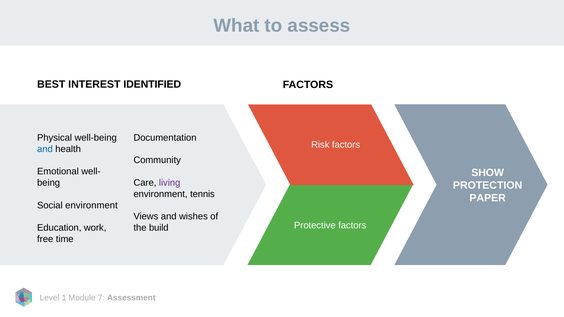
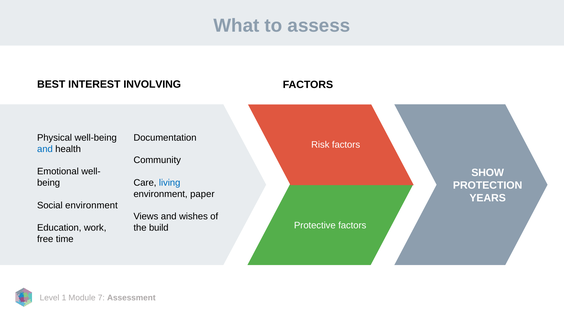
IDENTIFIED: IDENTIFIED -> INVOLVING
living colour: purple -> blue
tennis: tennis -> paper
PAPER: PAPER -> YEARS
